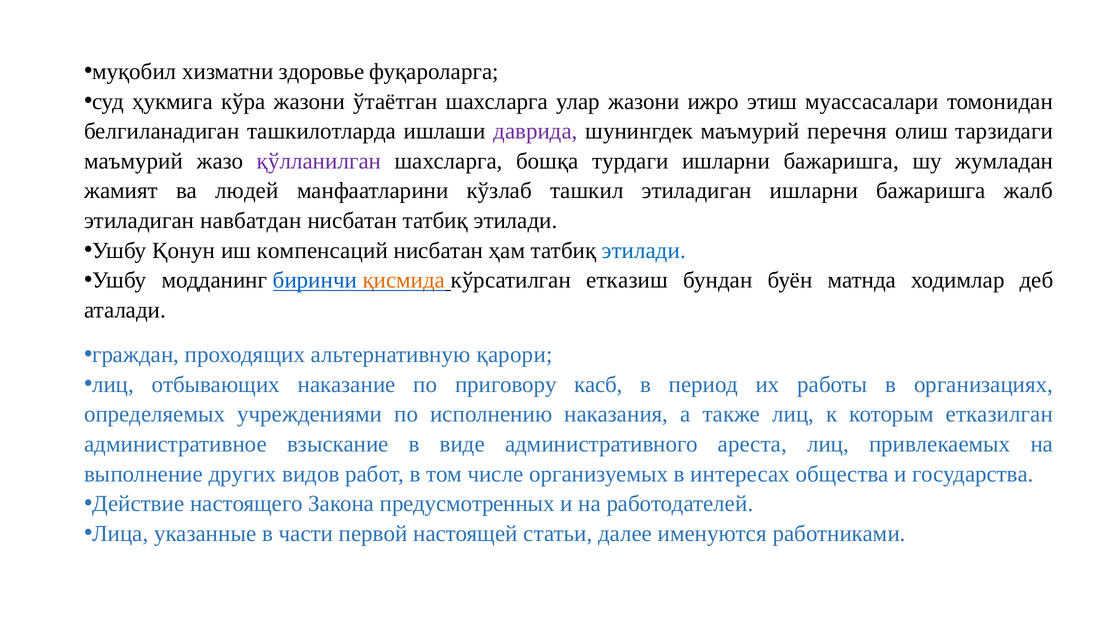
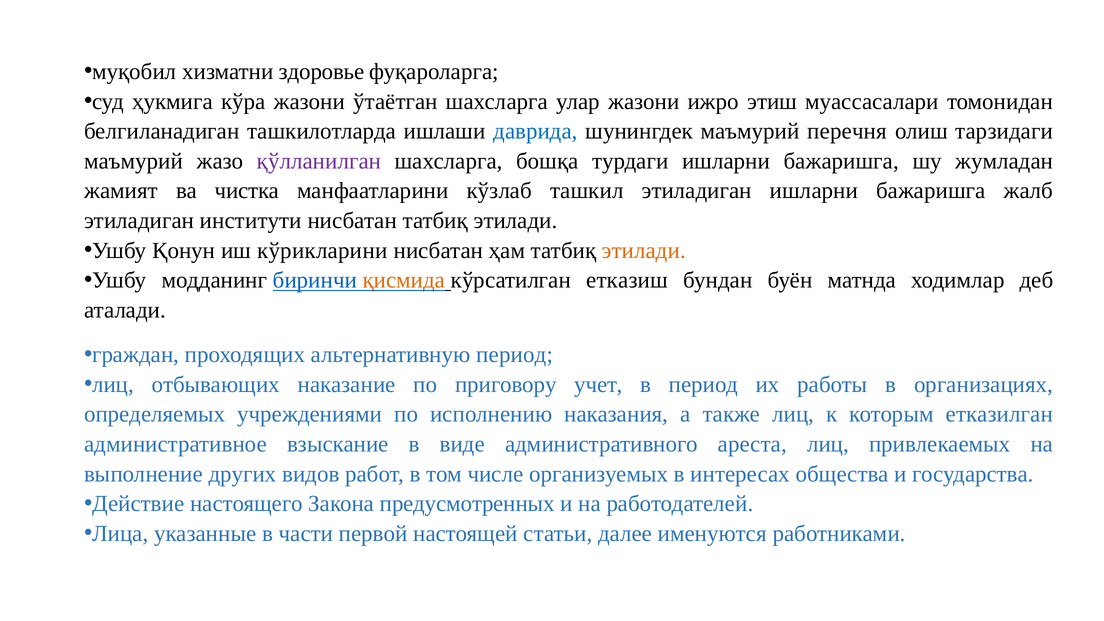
даврида colour: purple -> blue
людей: людей -> чистка
навбатдан: навбатдан -> институти
компенсаций: компенсаций -> кўрикларини
этилади at (644, 250) colour: blue -> orange
альтернативную қарори: қарори -> период
касб: касб -> учет
